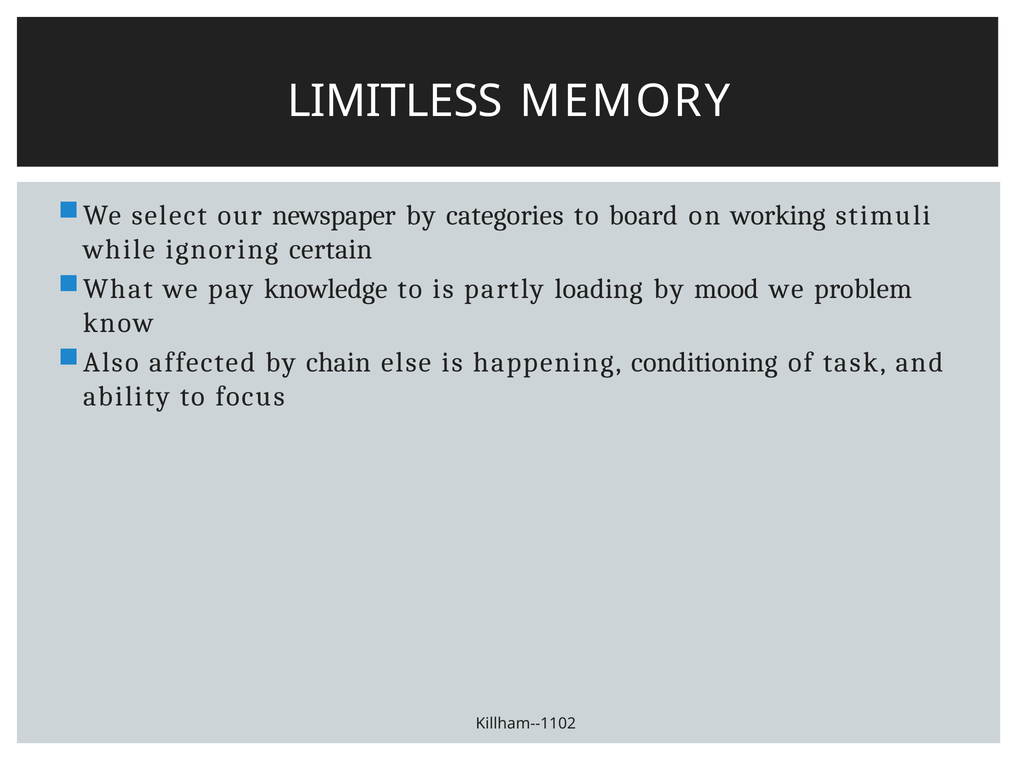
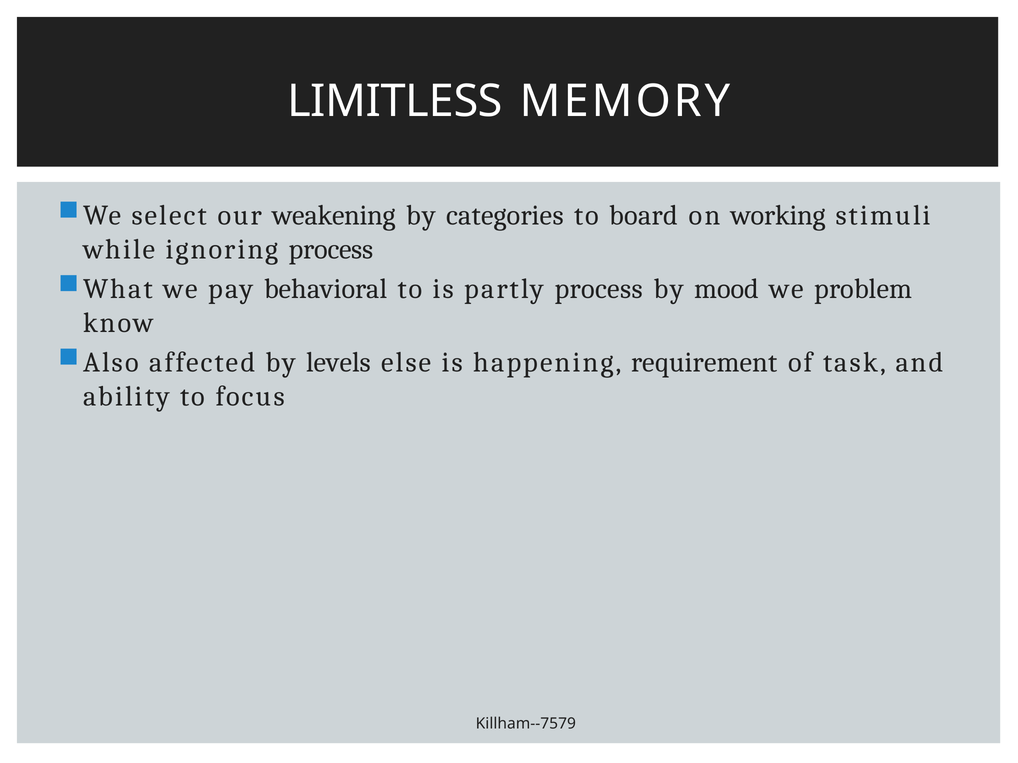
newspaper: newspaper -> weakening
ignoring certain: certain -> process
knowledge: knowledge -> behavioral
partly loading: loading -> process
chain: chain -> levels
conditioning: conditioning -> requirement
Killham--1102: Killham--1102 -> Killham--7579
